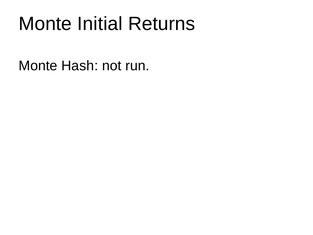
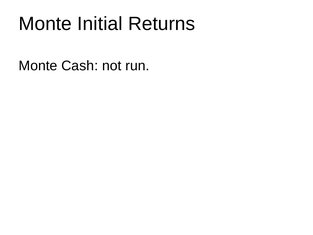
Hash: Hash -> Cash
